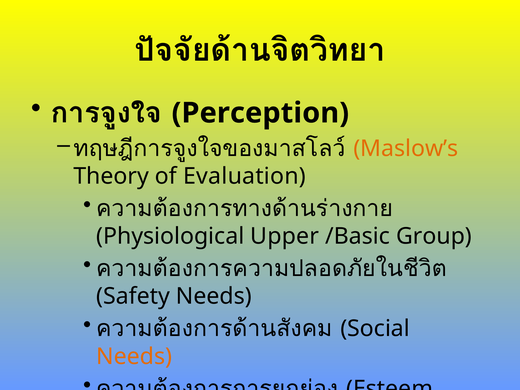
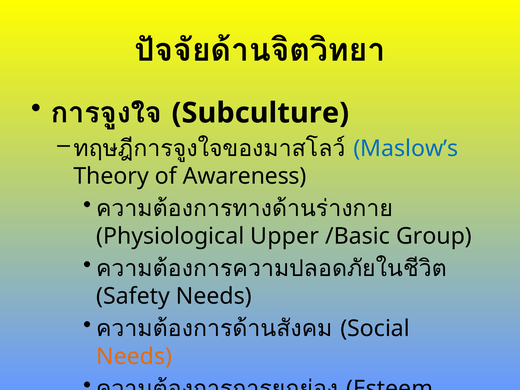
Perception: Perception -> Subculture
Maslow’s colour: orange -> blue
Evaluation: Evaluation -> Awareness
